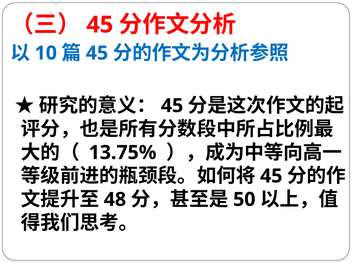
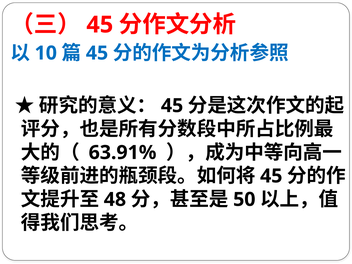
13.75%: 13.75% -> 63.91%
